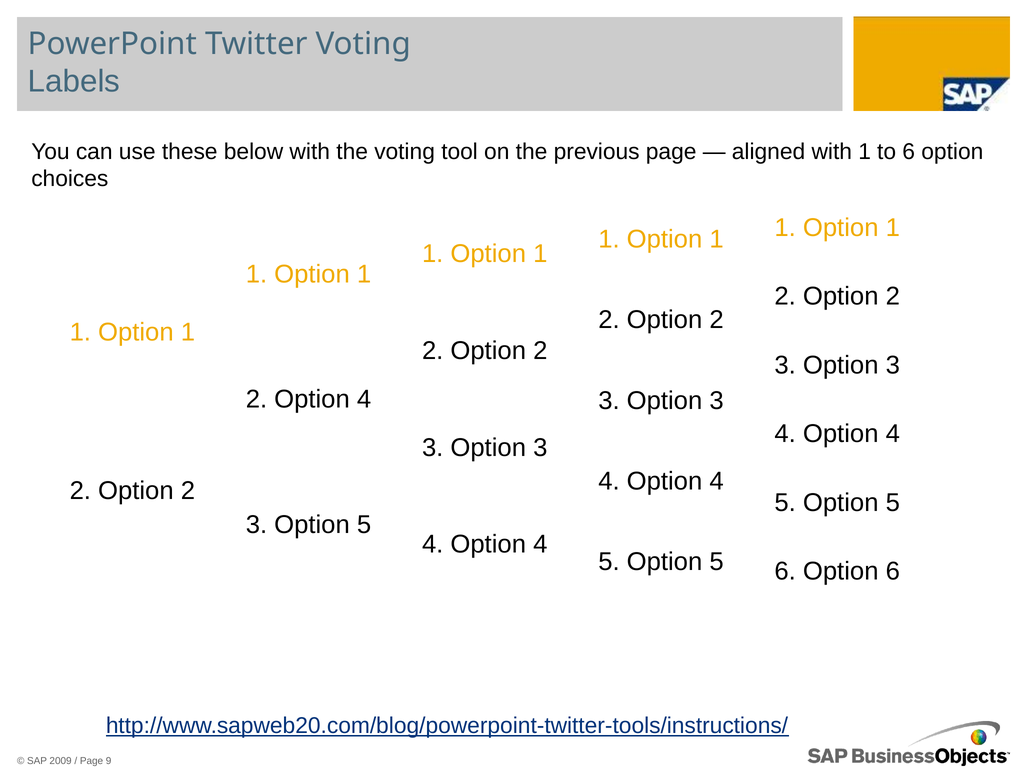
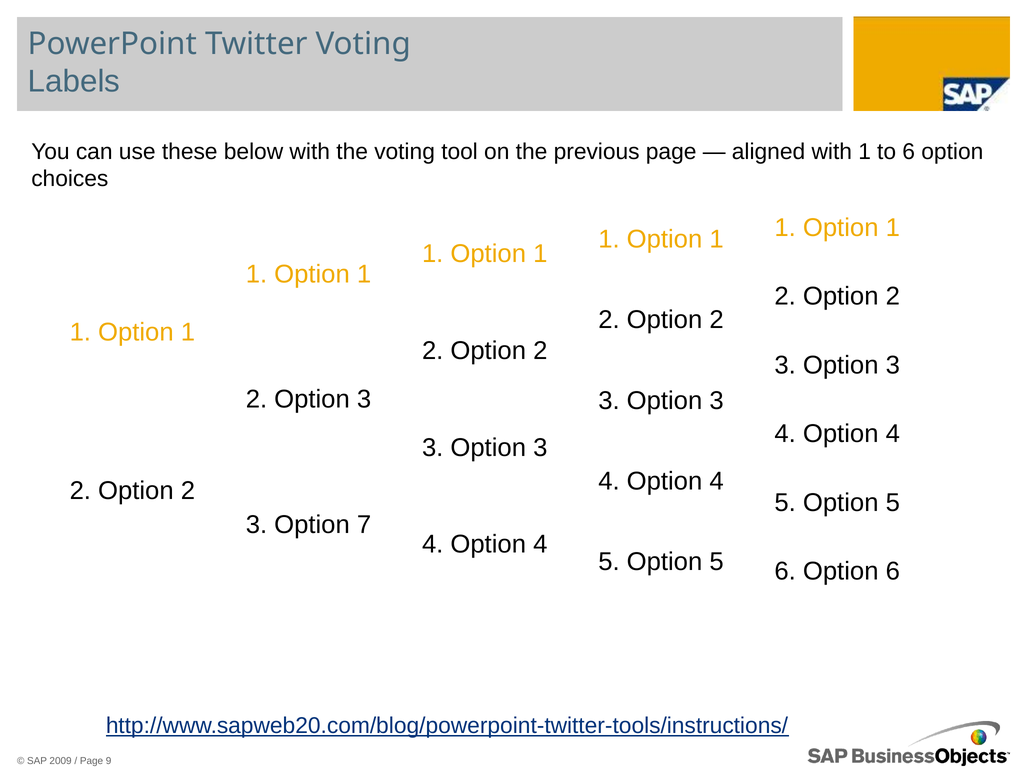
2 Option 4: 4 -> 3
3 Option 5: 5 -> 7
